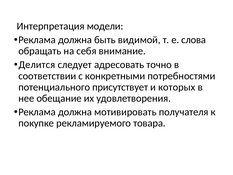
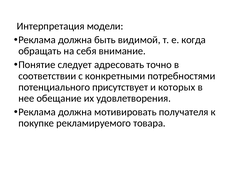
слова: слова -> когда
Делится: Делится -> Понятие
